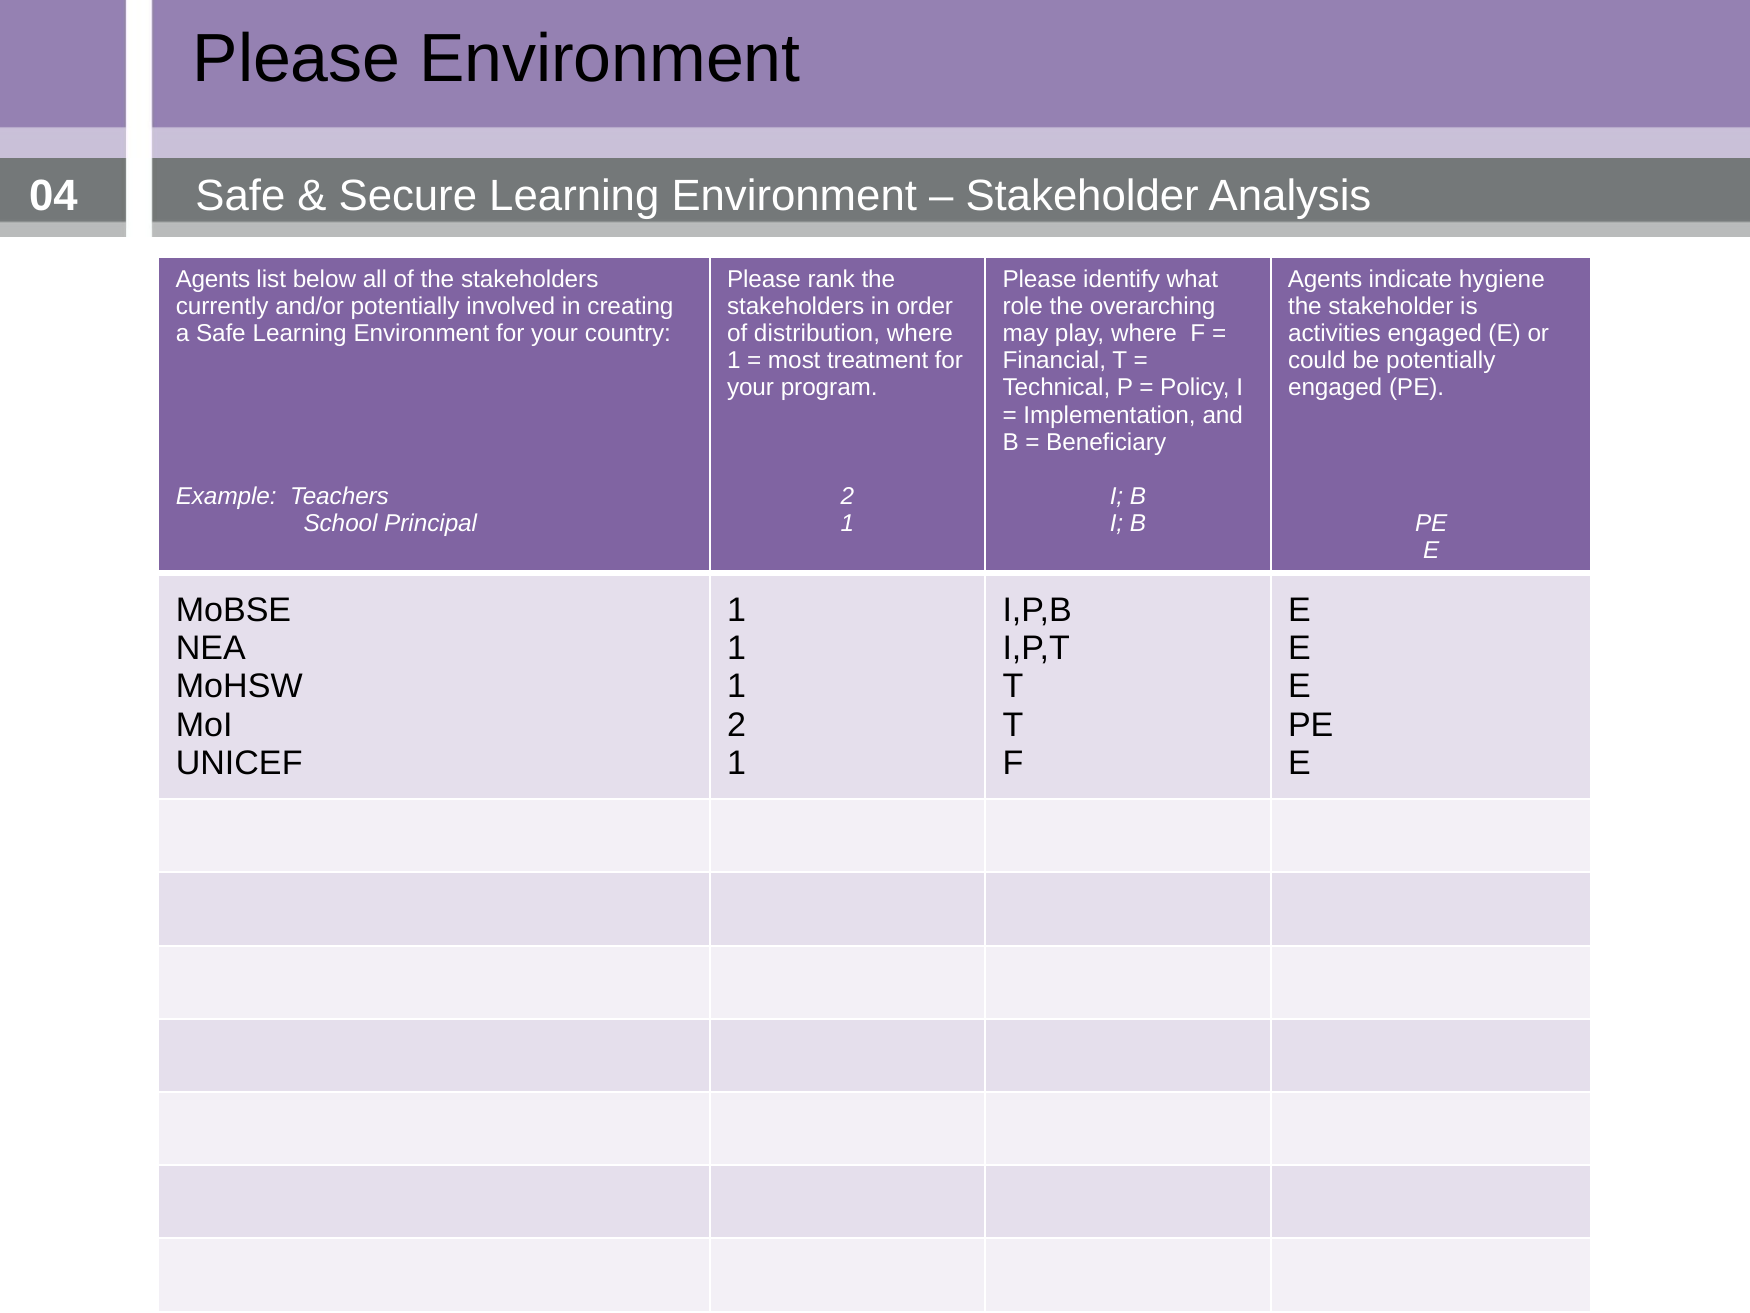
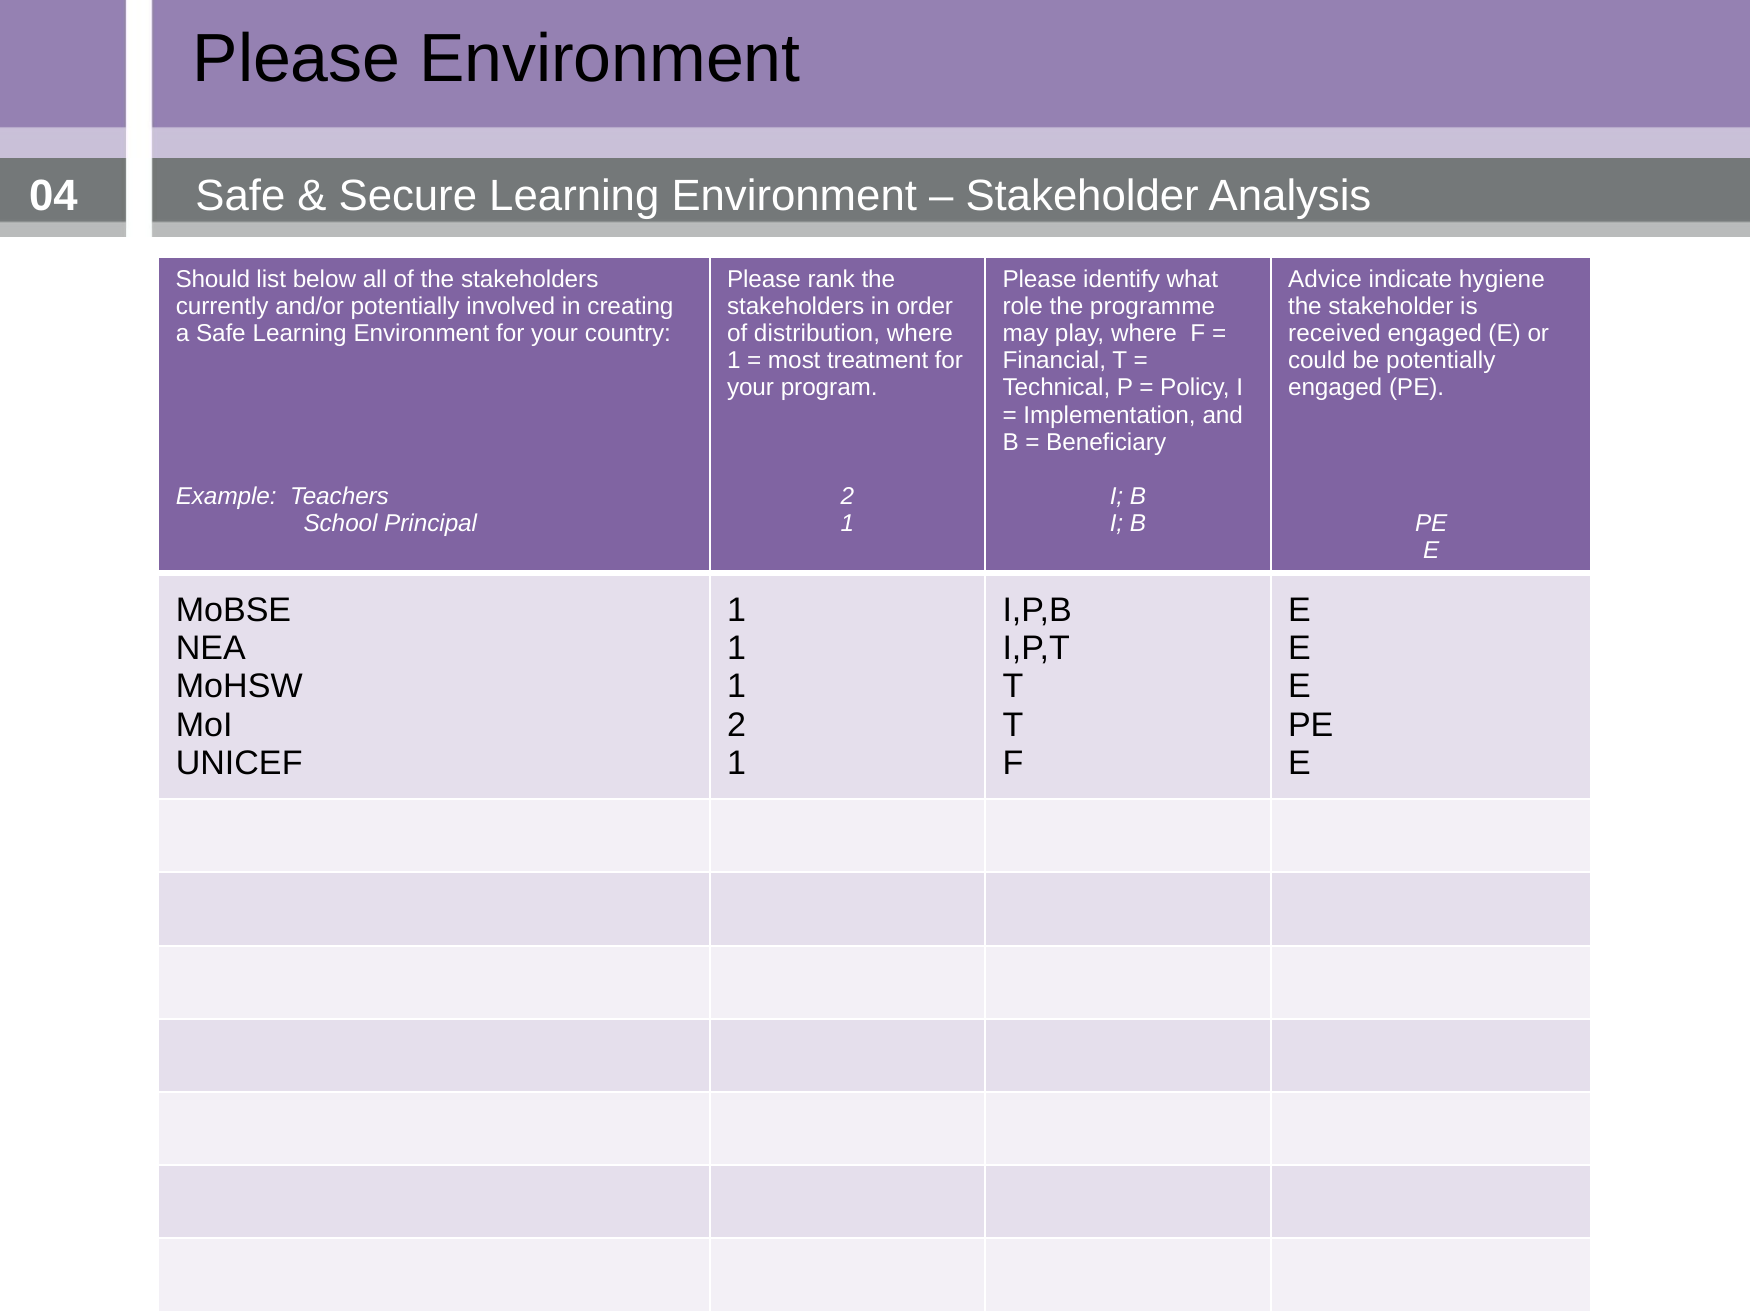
Agents at (213, 279): Agents -> Should
Agents at (1325, 279): Agents -> Advice
overarching: overarching -> programme
activities: activities -> received
